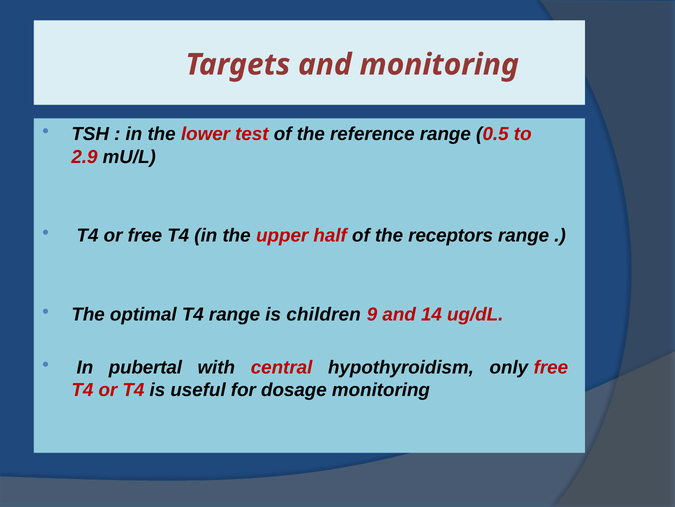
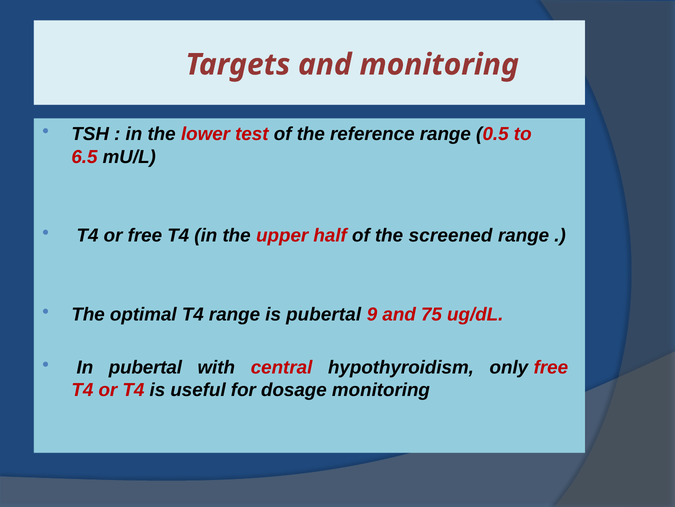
2.9: 2.9 -> 6.5
receptors: receptors -> screened
is children: children -> pubertal
14: 14 -> 75
